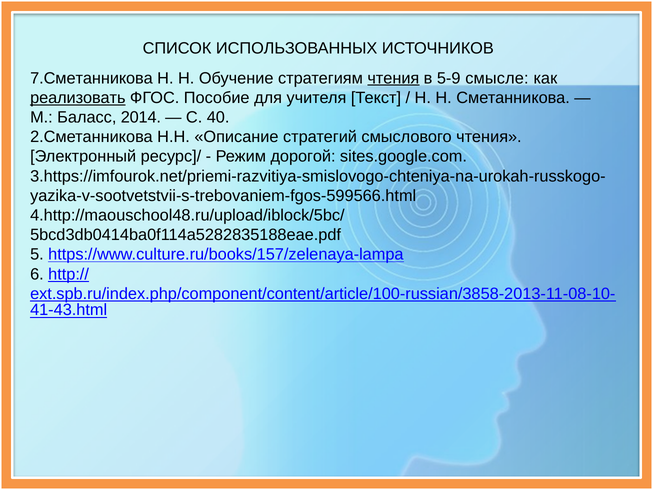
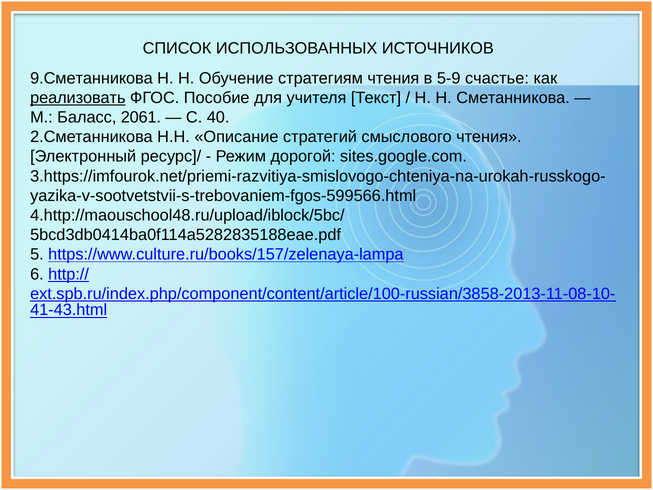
7.Сметанникова: 7.Сметанникова -> 9.Сметанникова
чтения at (393, 78) underline: present -> none
смысле: смысле -> счастье
2014: 2014 -> 2061
